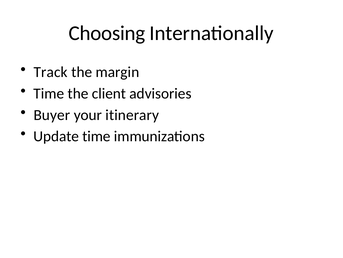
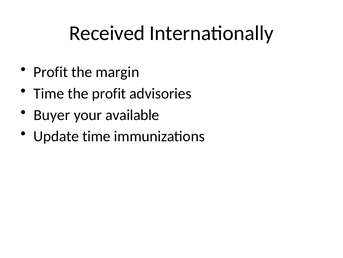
Choosing: Choosing -> Received
Track at (51, 72): Track -> Profit
the client: client -> profit
itinerary: itinerary -> available
